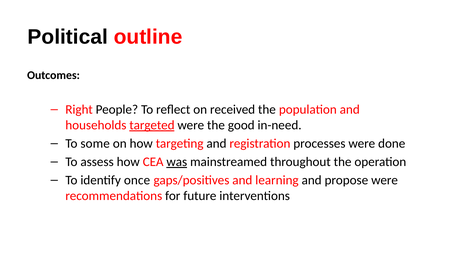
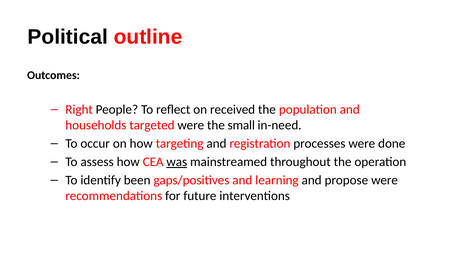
targeted underline: present -> none
good: good -> small
some: some -> occur
once: once -> been
